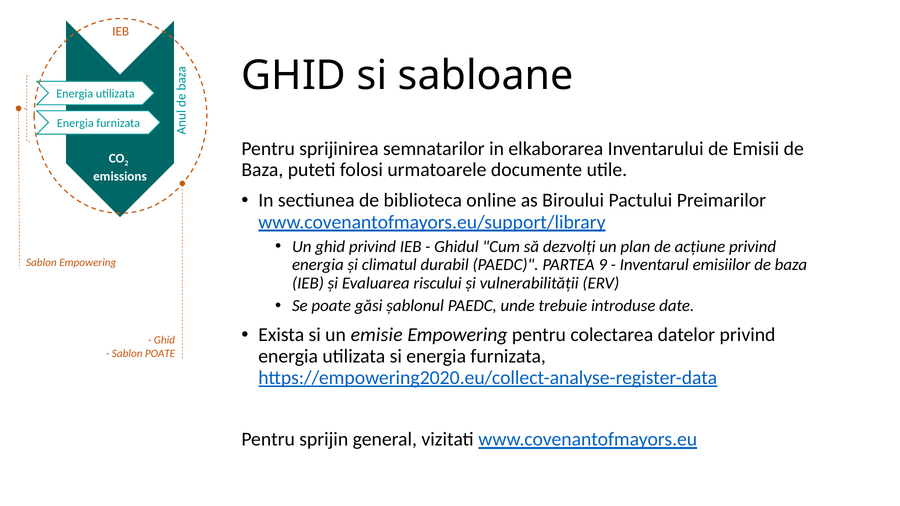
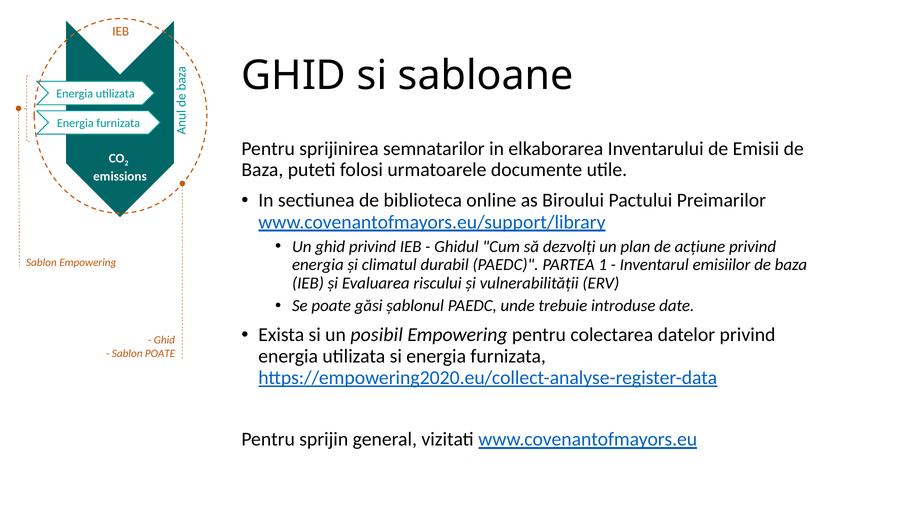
9: 9 -> 1
emisie: emisie -> posibil
